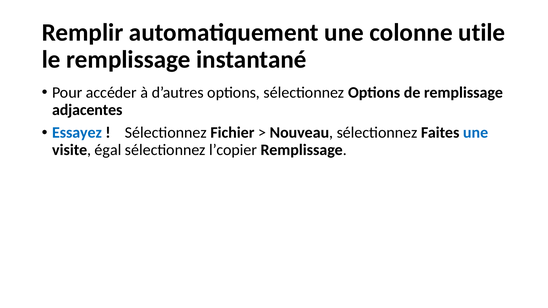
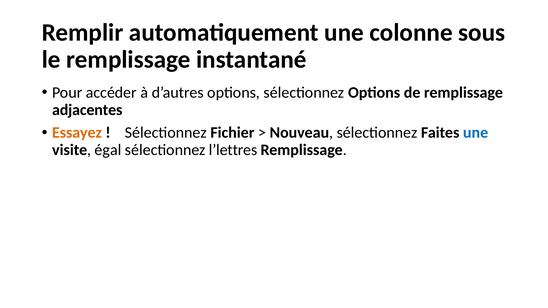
utile: utile -> sous
Essayez colour: blue -> orange
l’copier: l’copier -> l’lettres
